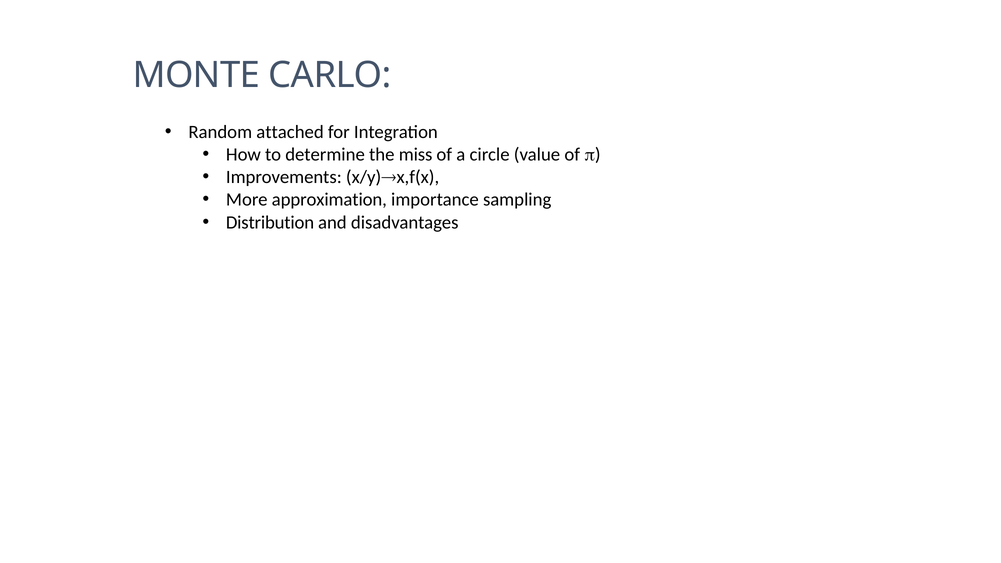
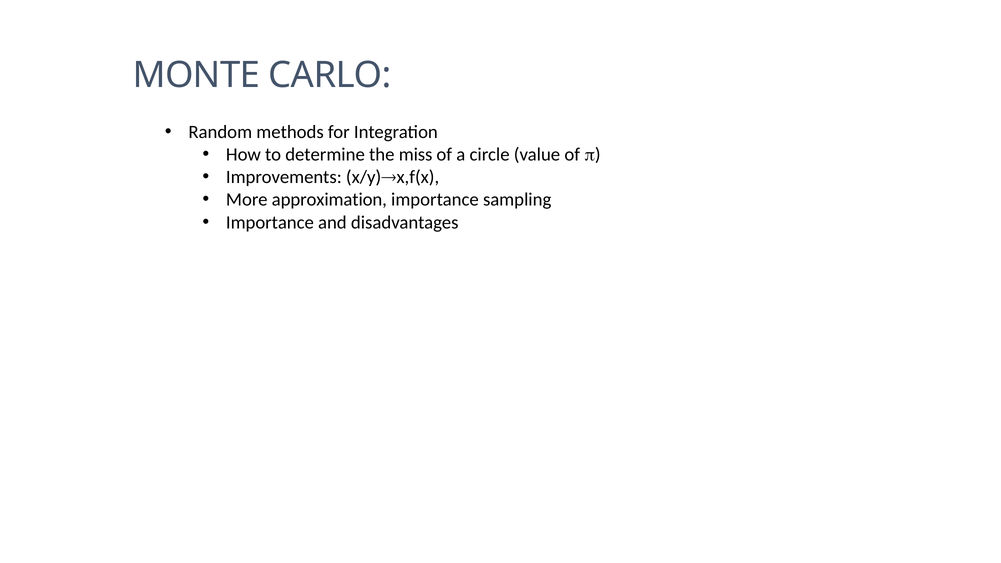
attached: attached -> methods
Distribution at (270, 222): Distribution -> Importance
